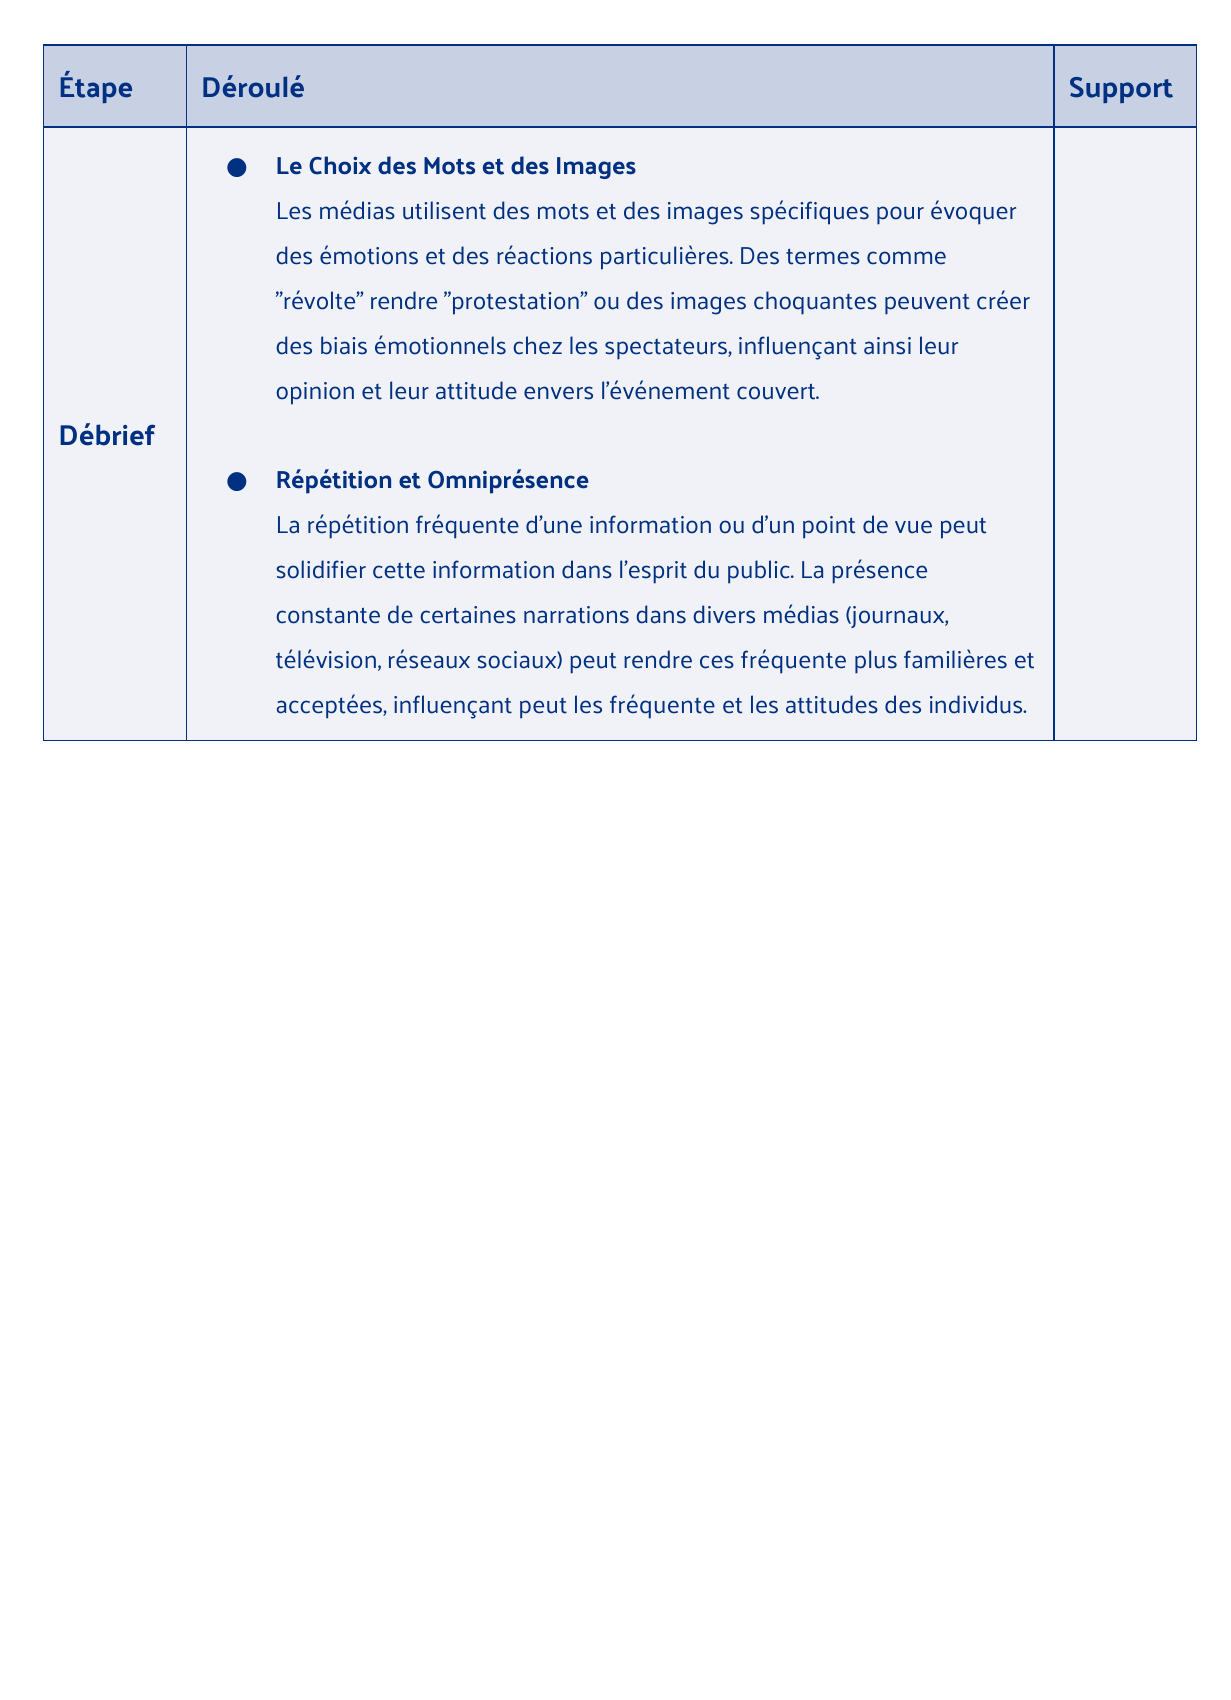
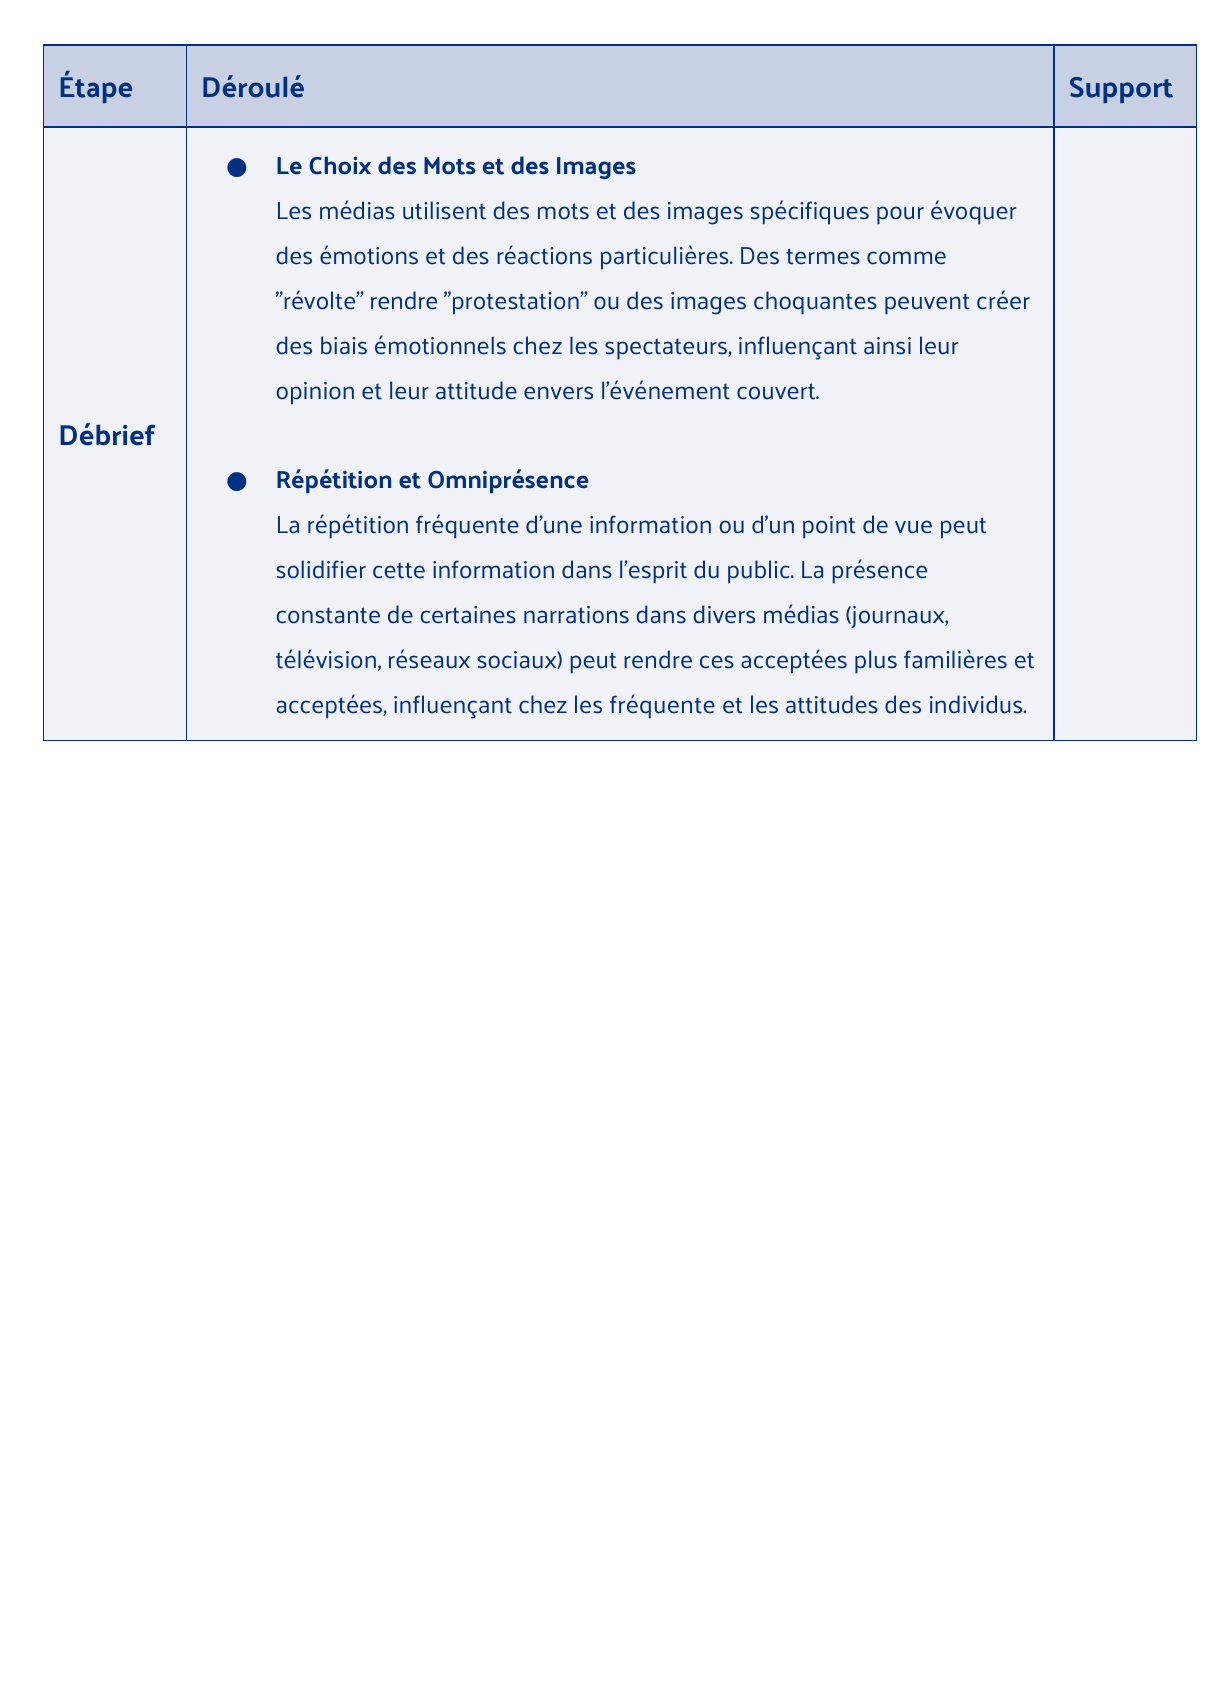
ces fréquente: fréquente -> acceptées
influençant peut: peut -> chez
